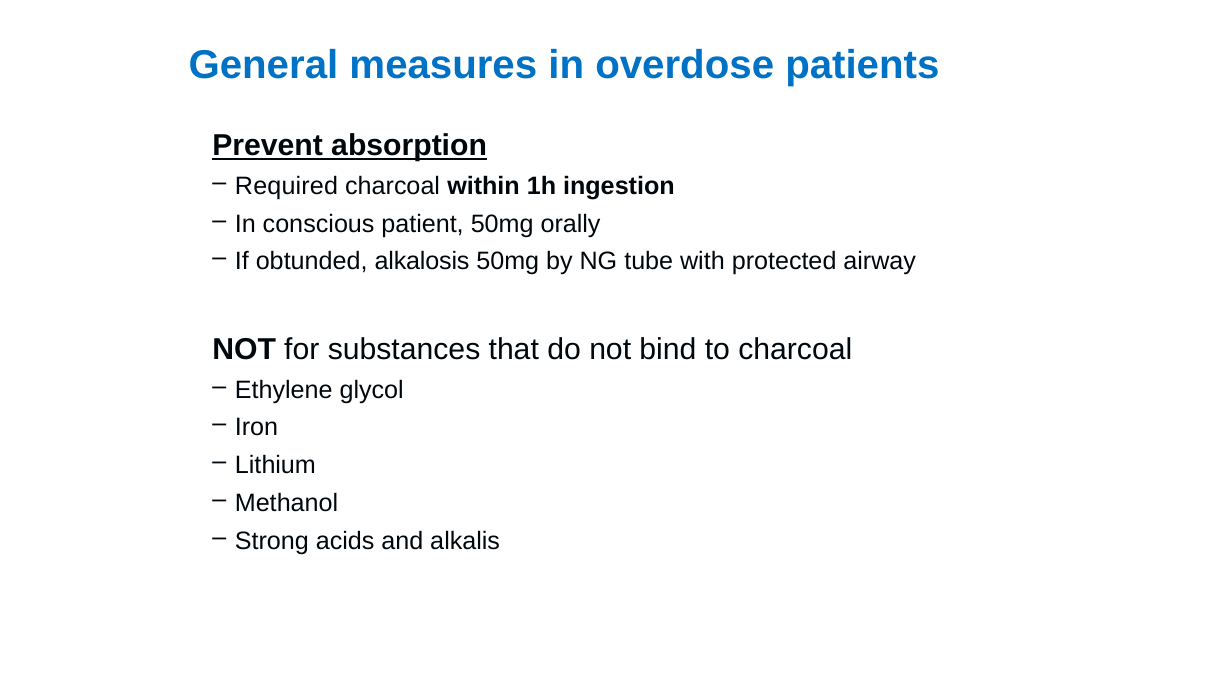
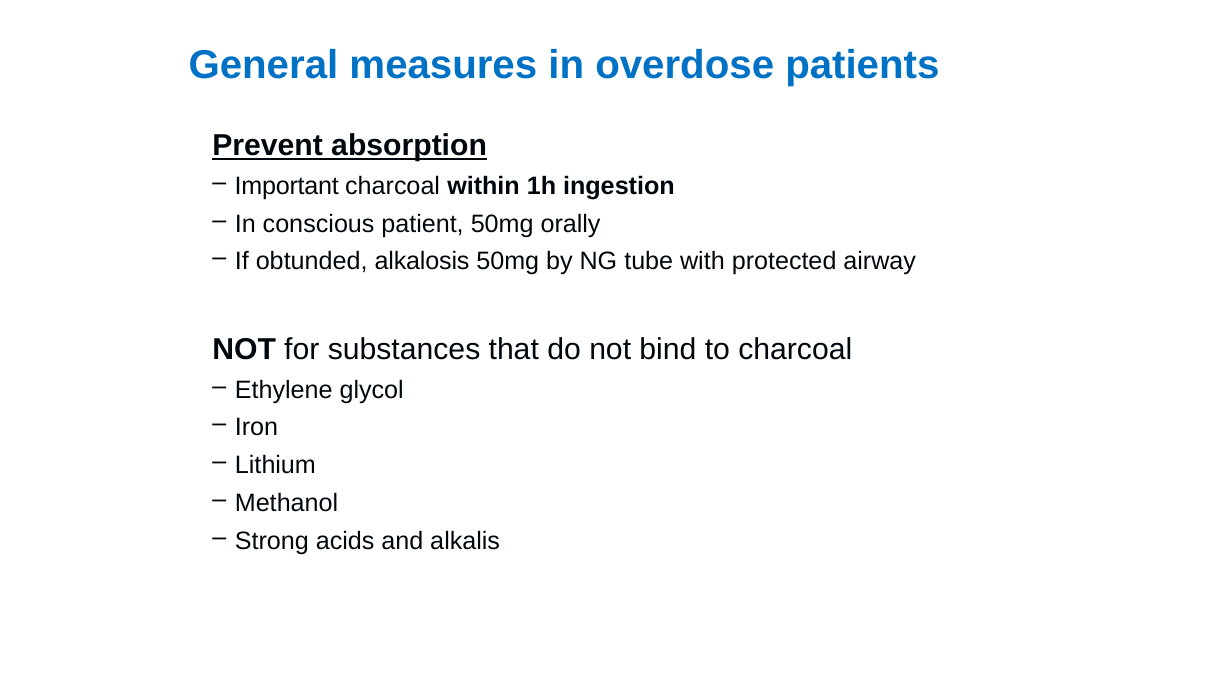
Required: Required -> Important
